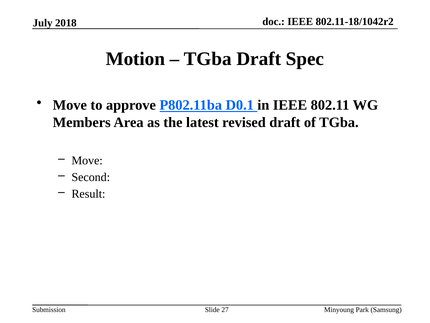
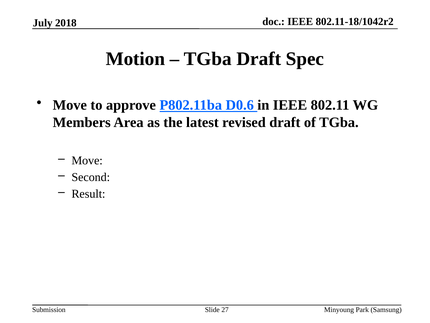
D0.1: D0.1 -> D0.6
